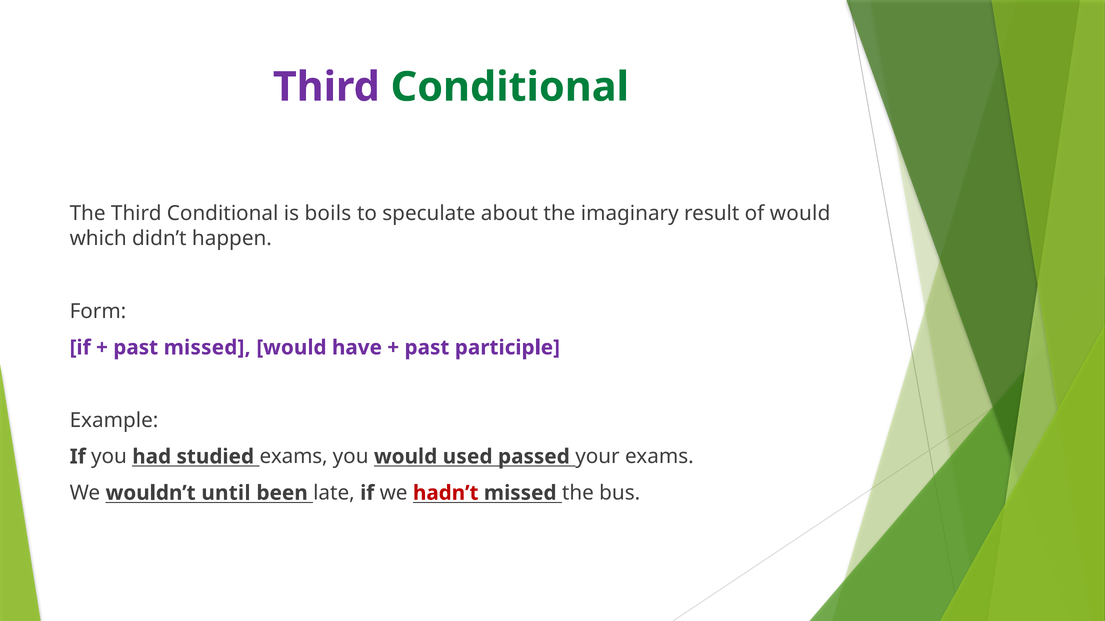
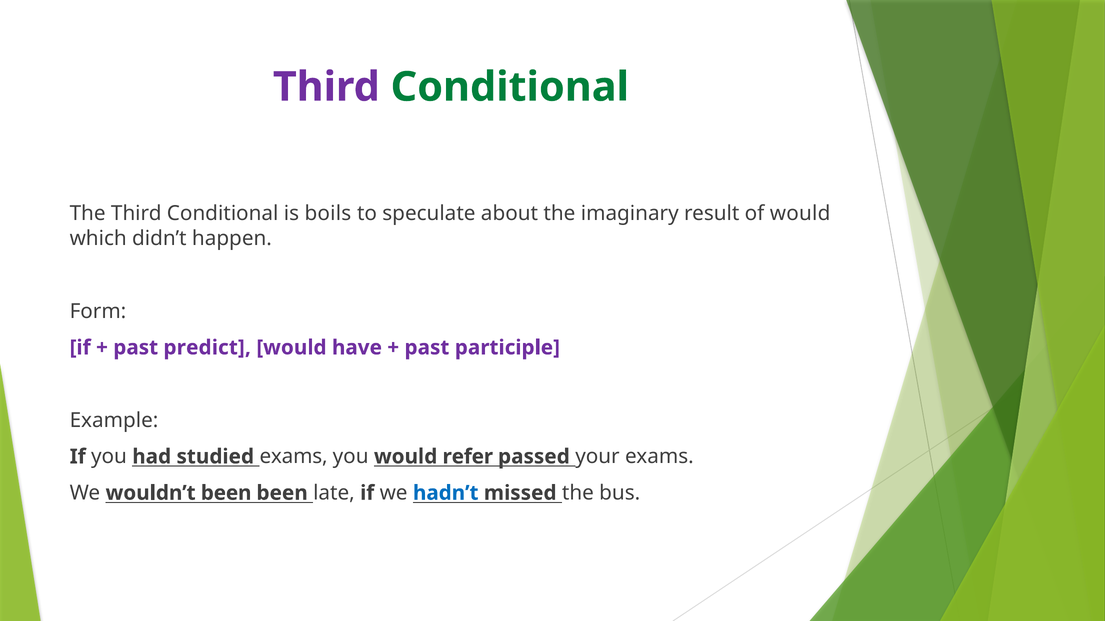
past missed: missed -> predict
used: used -> refer
wouldn’t until: until -> been
hadn’t colour: red -> blue
